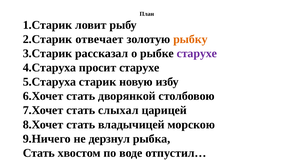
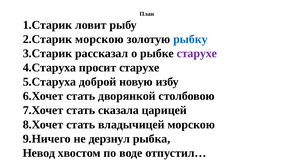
отвечает at (99, 39): отвечает -> морскою
рыбку colour: orange -> blue
старик: старик -> доброй
слыхал: слыхал -> сказала
Стать at (39, 153): Стать -> Невод
